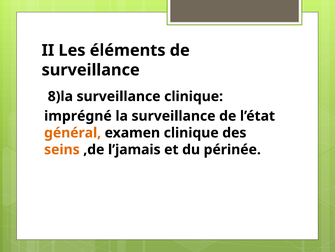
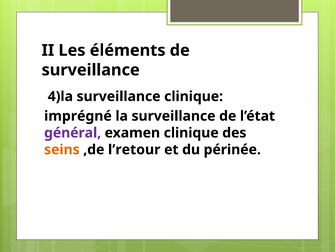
8)la: 8)la -> 4)la
général colour: orange -> purple
l’jamais: l’jamais -> l’retour
